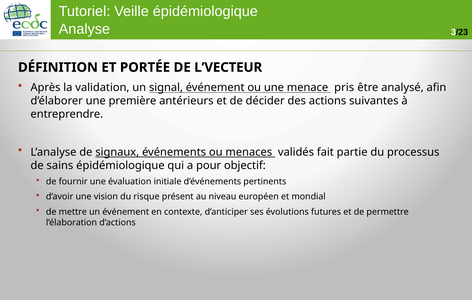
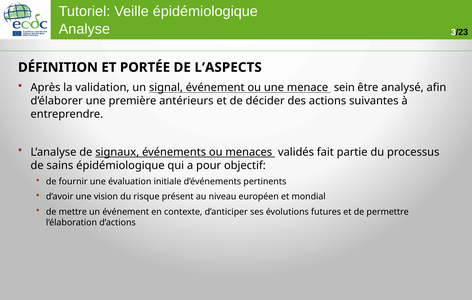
L’VECTEUR: L’VECTEUR -> L’ASPECTS
pris: pris -> sein
